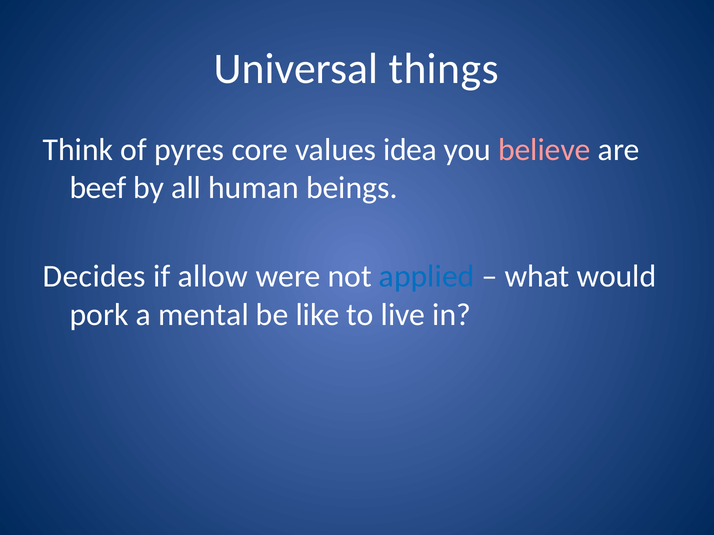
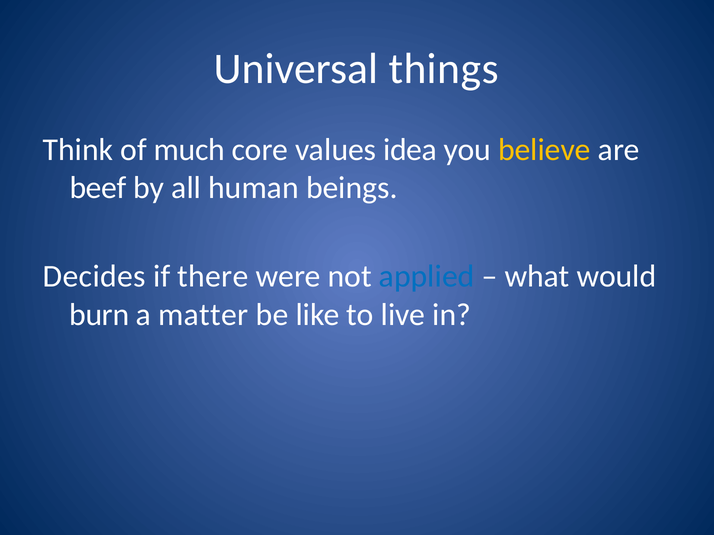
pyres: pyres -> much
believe colour: pink -> yellow
allow: allow -> there
pork: pork -> burn
mental: mental -> matter
